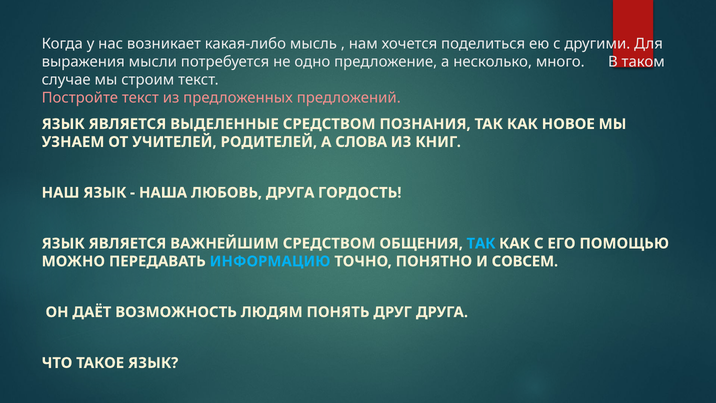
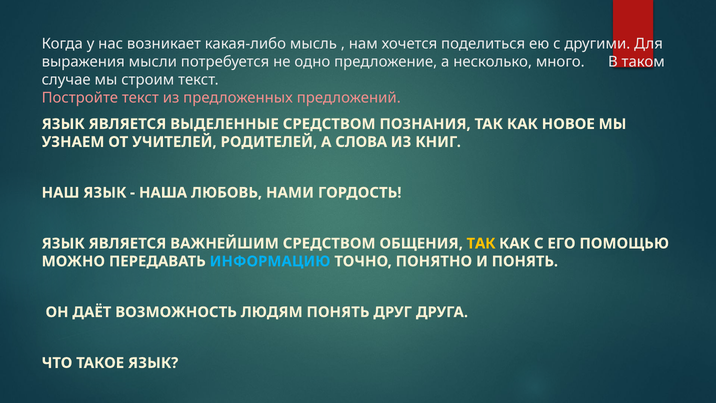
ЛЮБОВЬ ДРУГА: ДРУГА -> НАМИ
ТАК at (481, 243) colour: light blue -> yellow
И СОВСЕМ: СОВСЕМ -> ПОНЯТЬ
